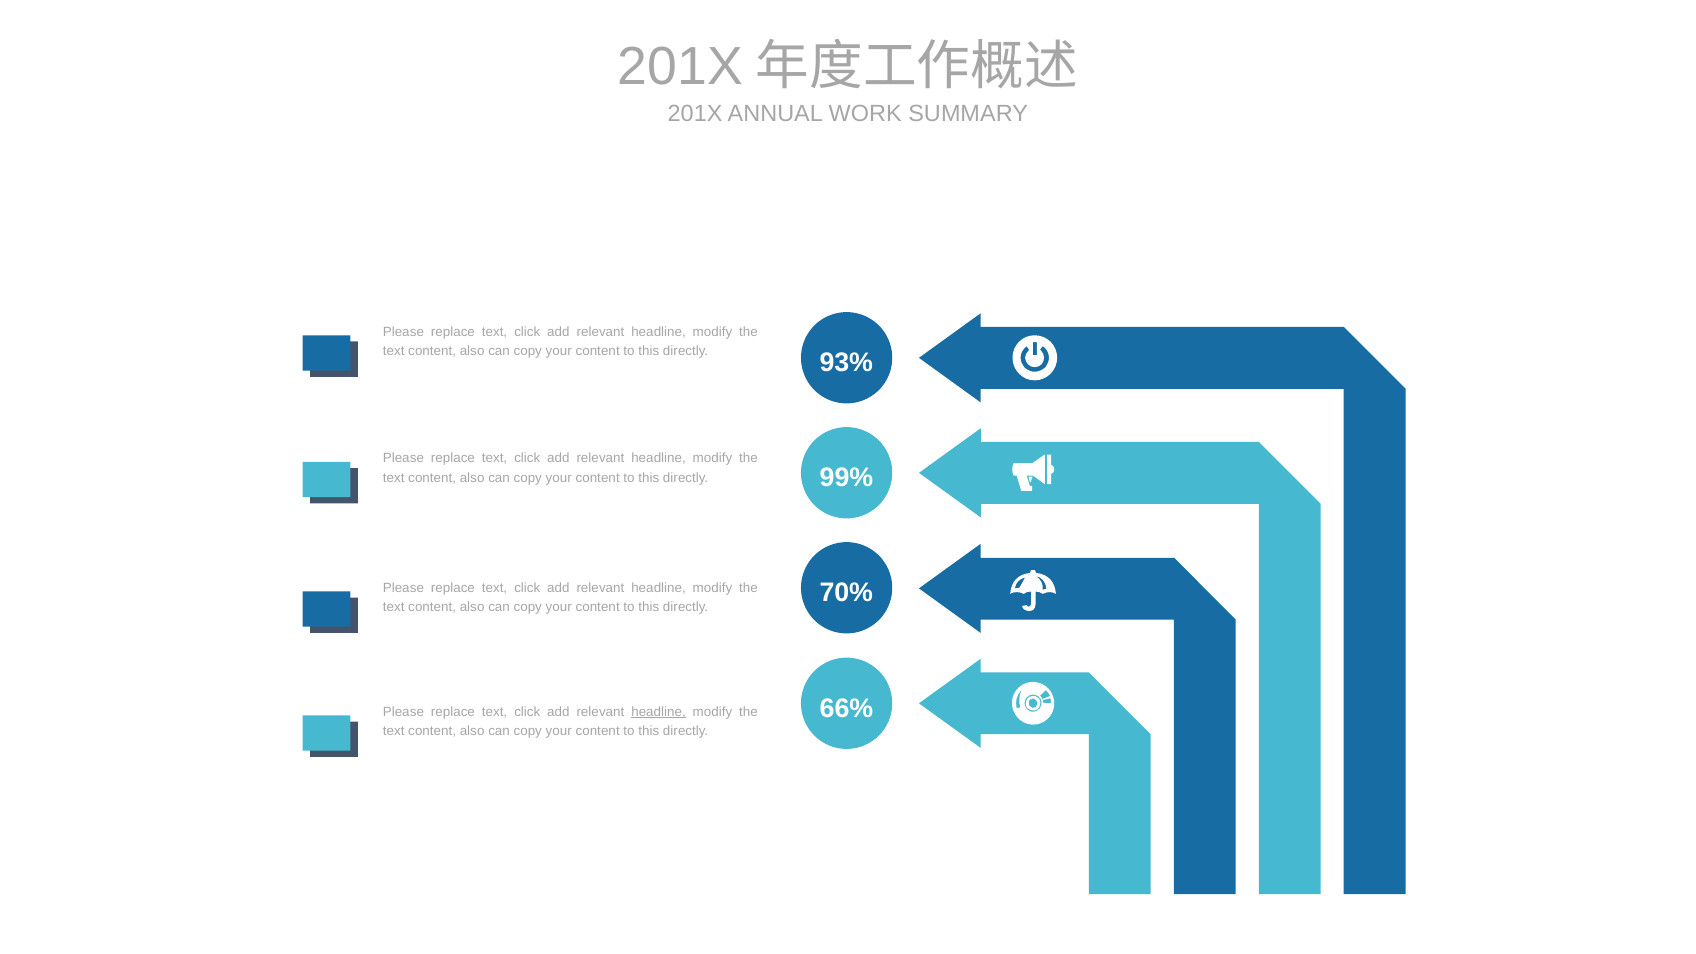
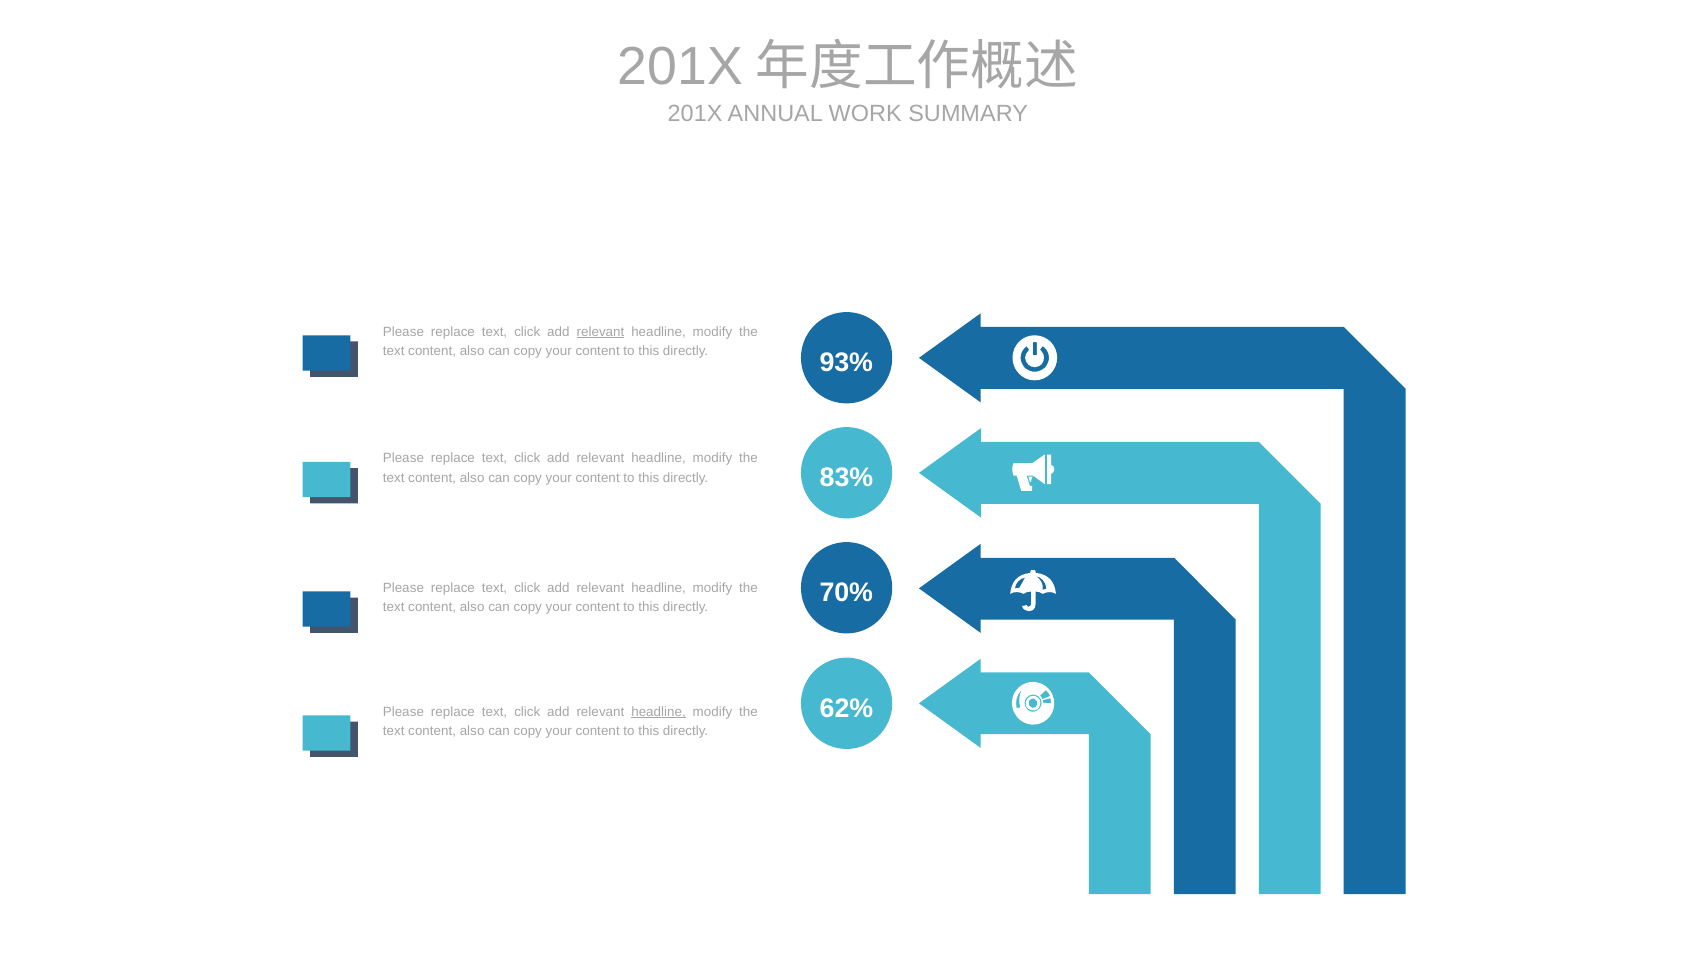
relevant at (600, 332) underline: none -> present
99%: 99% -> 83%
66%: 66% -> 62%
